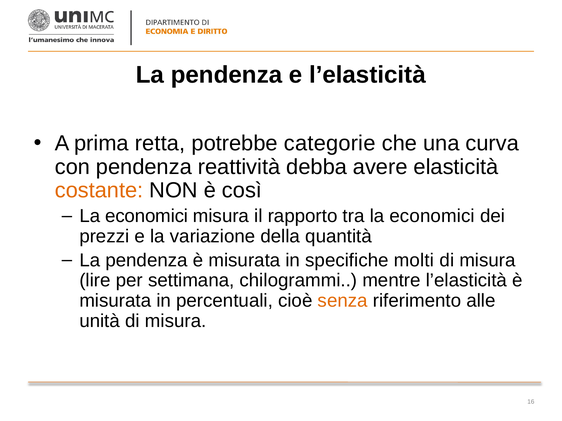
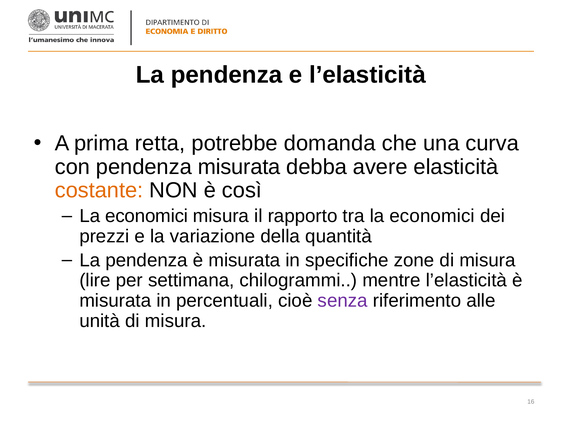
categorie: categorie -> domanda
pendenza reattività: reattività -> misurata
molti: molti -> zone
senza colour: orange -> purple
